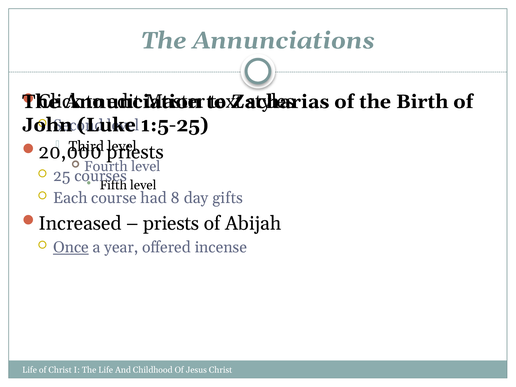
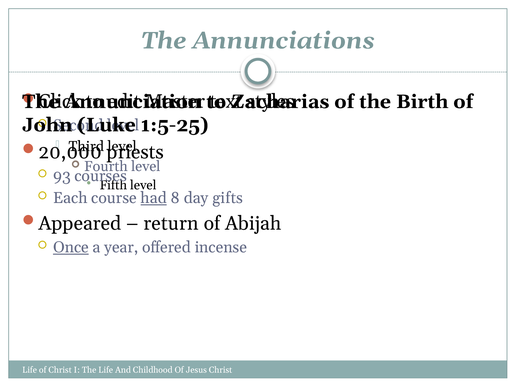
25: 25 -> 93
had underline: none -> present
Increased: Increased -> Appeared
priests at (171, 223): priests -> return
